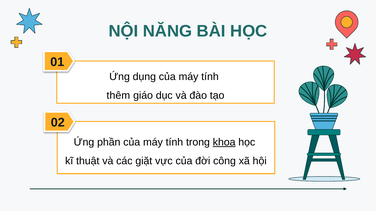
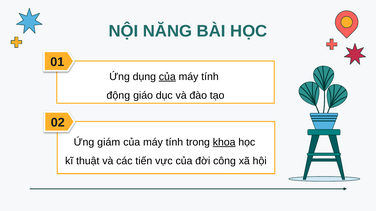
của at (167, 77) underline: none -> present
thêm: thêm -> động
phần: phần -> giám
giặt: giặt -> tiến
